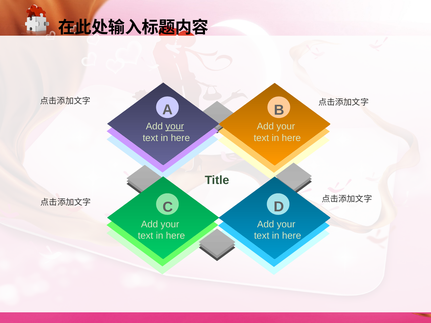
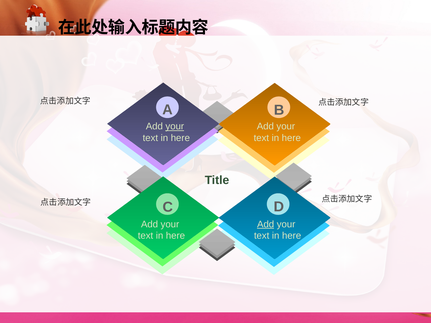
Add at (266, 224) underline: none -> present
